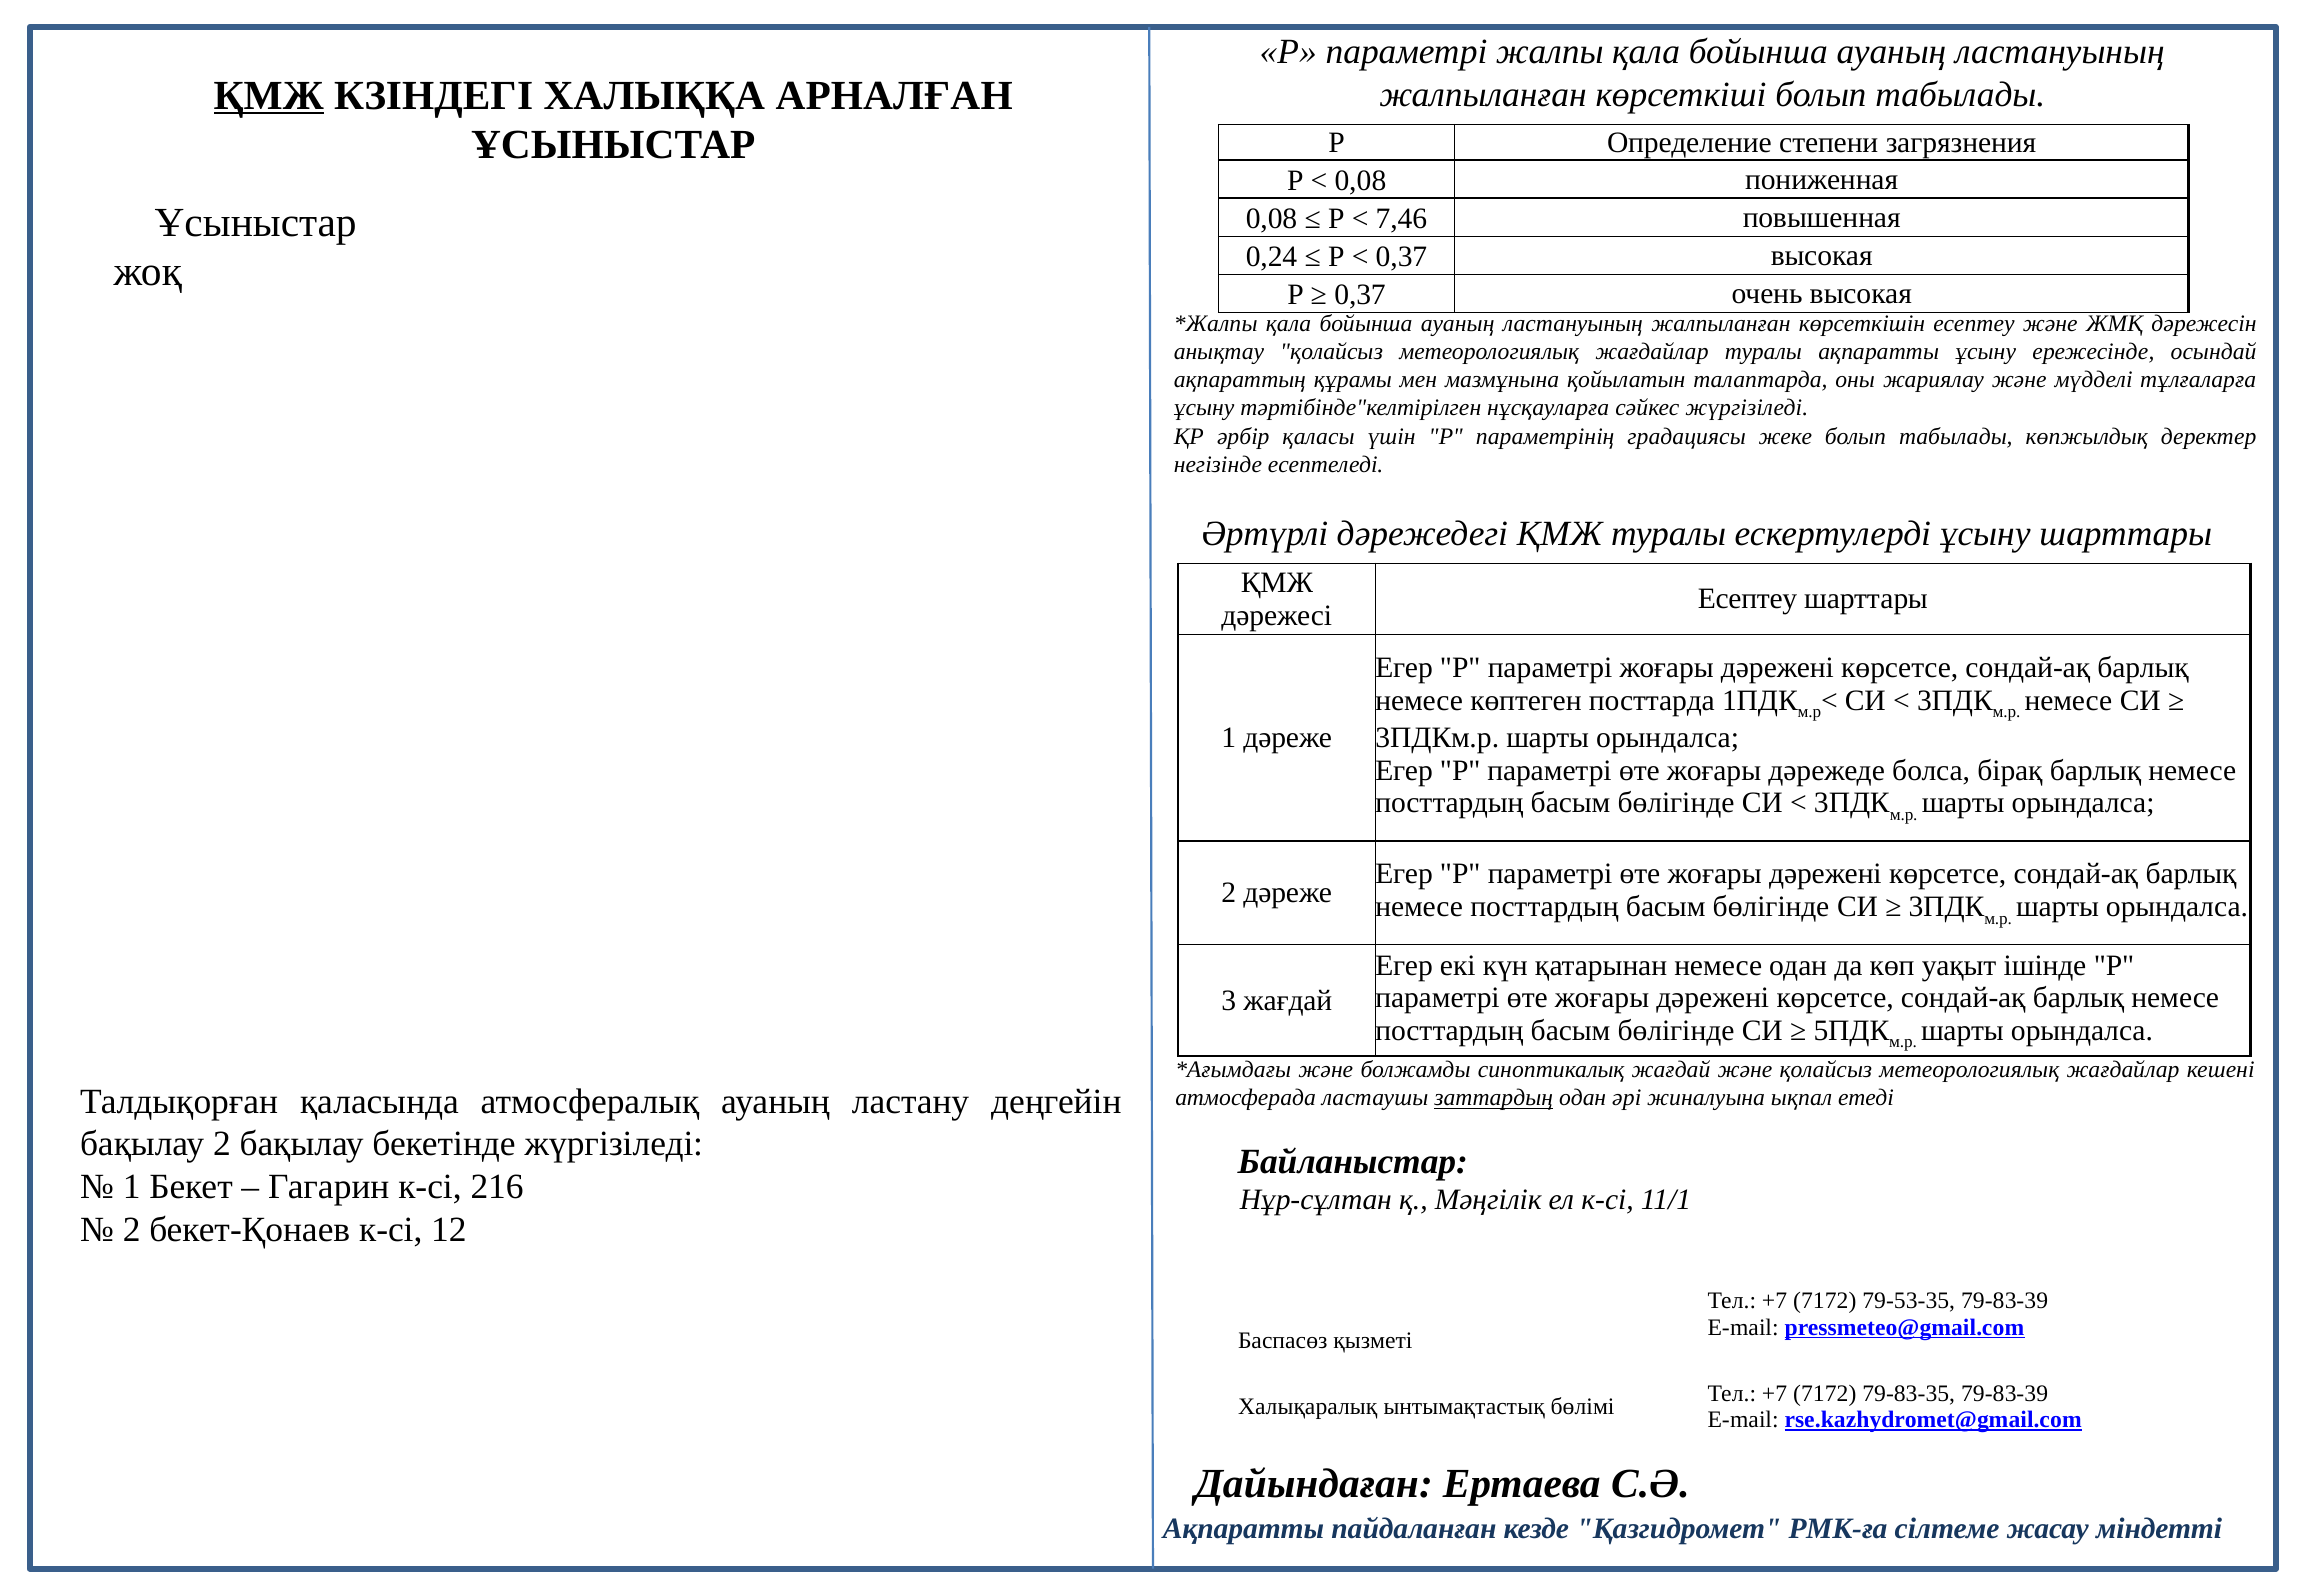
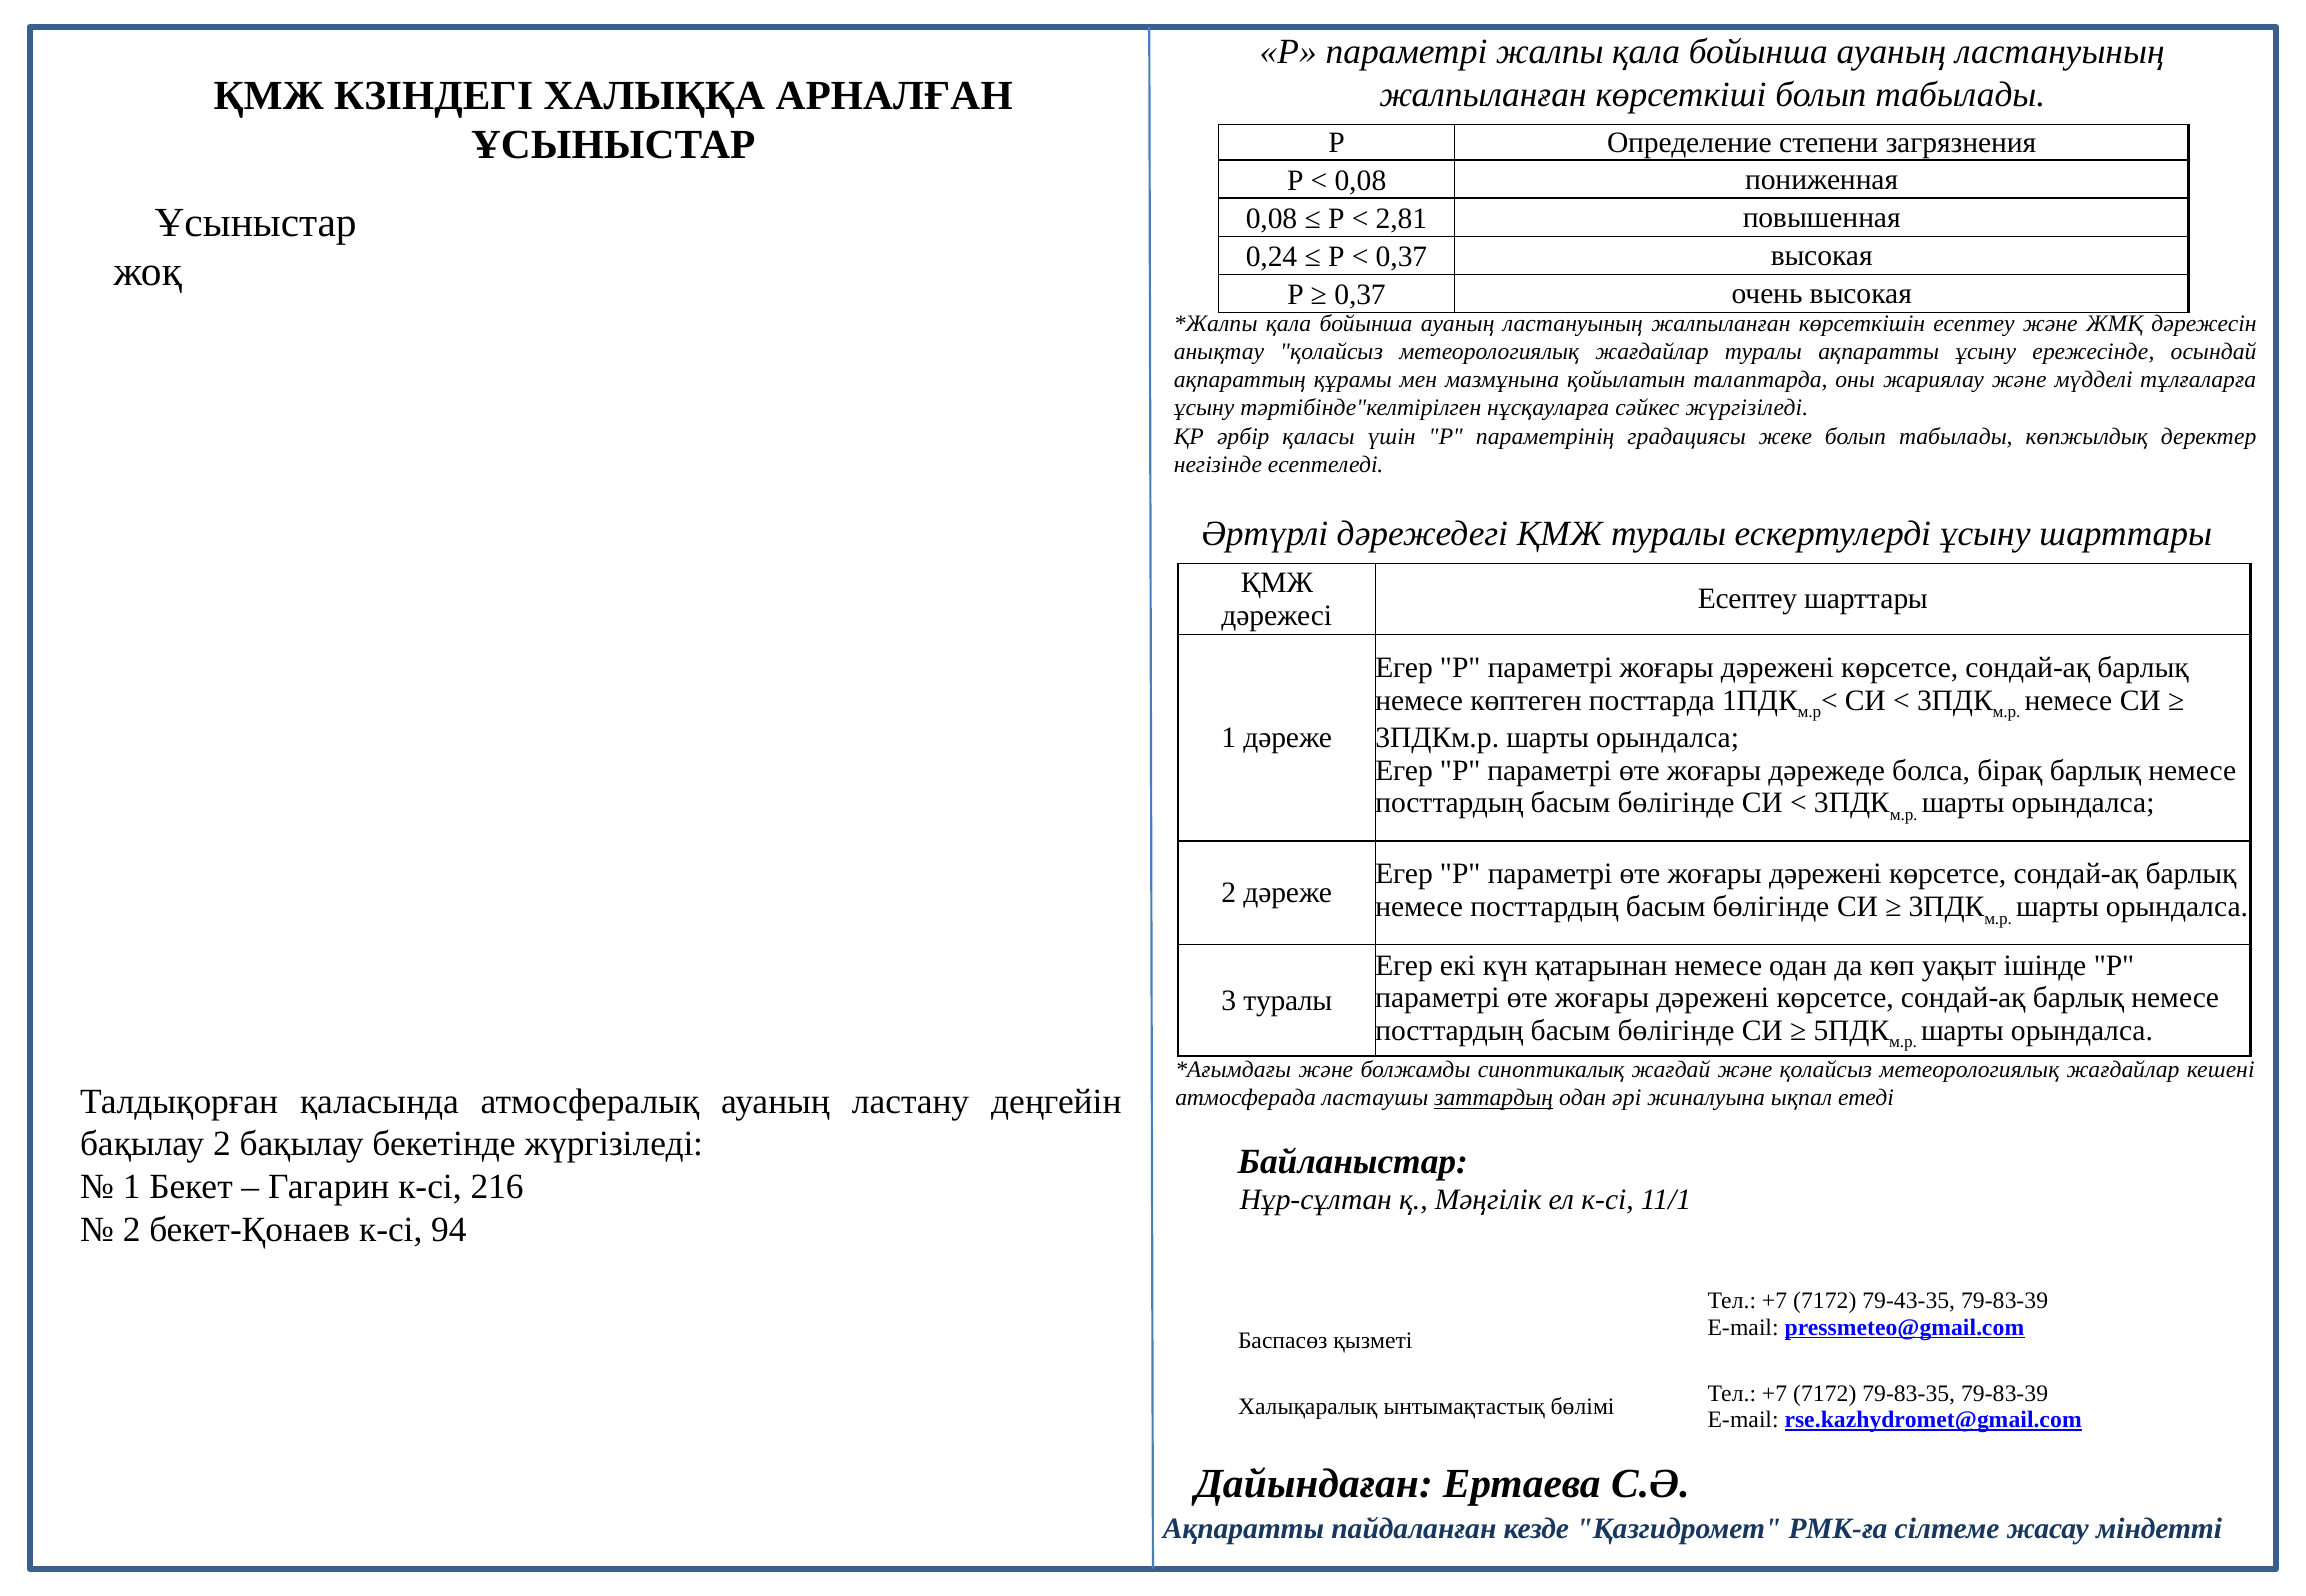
ҚМЖ at (269, 95) underline: present -> none
7,46: 7,46 -> 2,81
3 жағдай: жағдай -> туралы
12: 12 -> 94
79-53-35: 79-53-35 -> 79-43-35
